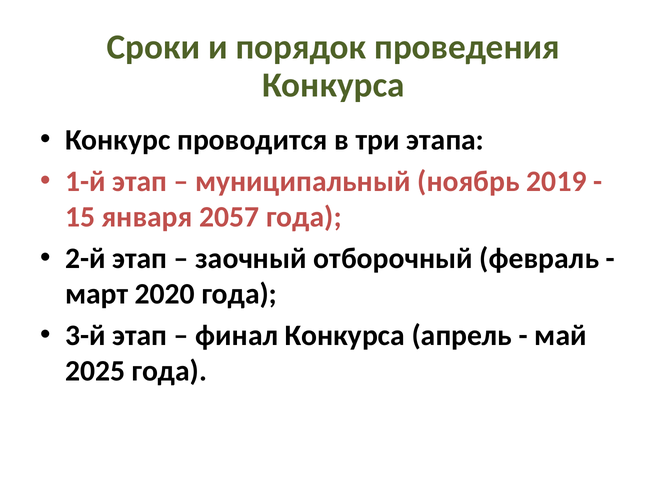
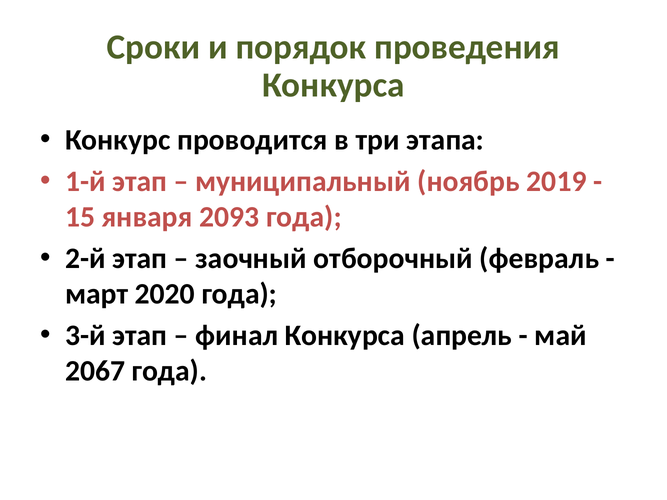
2057: 2057 -> 2093
2025: 2025 -> 2067
